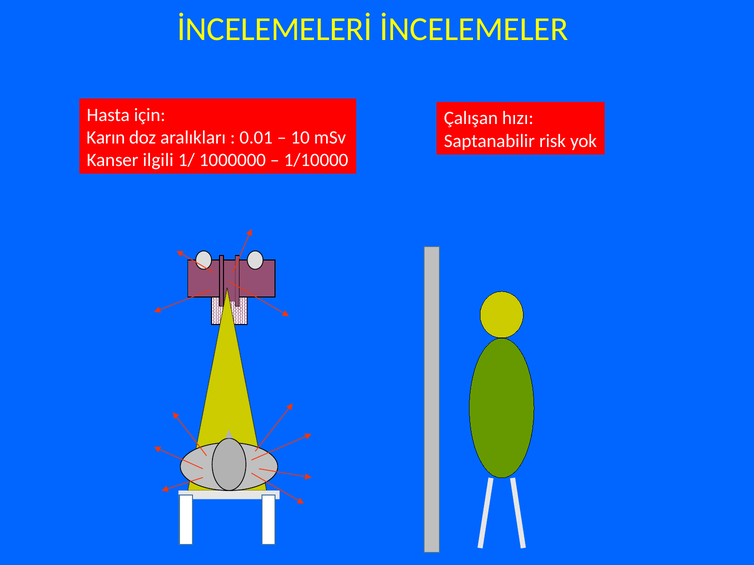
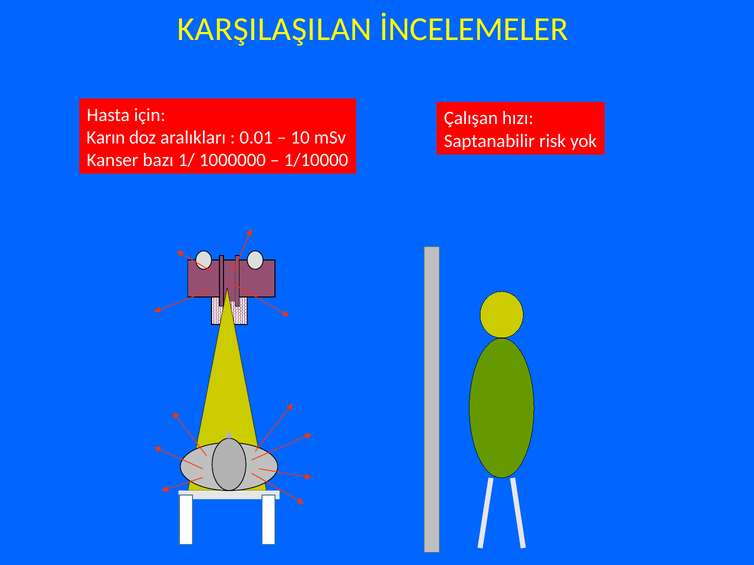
İNCELEMELERİ: İNCELEMELERİ -> KARŞILAŞILAN
ilgili: ilgili -> bazı
